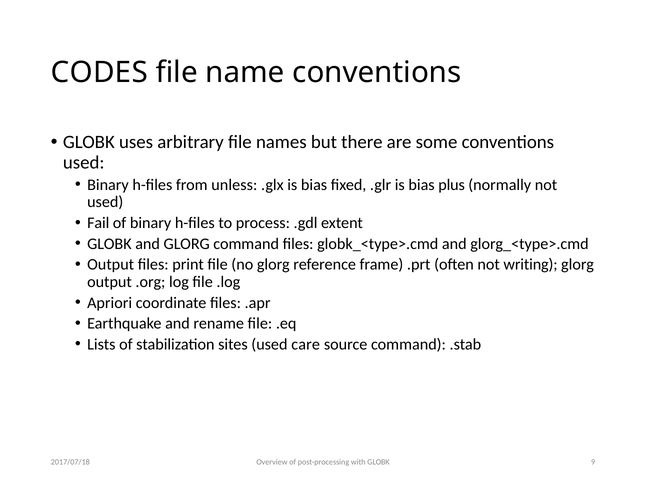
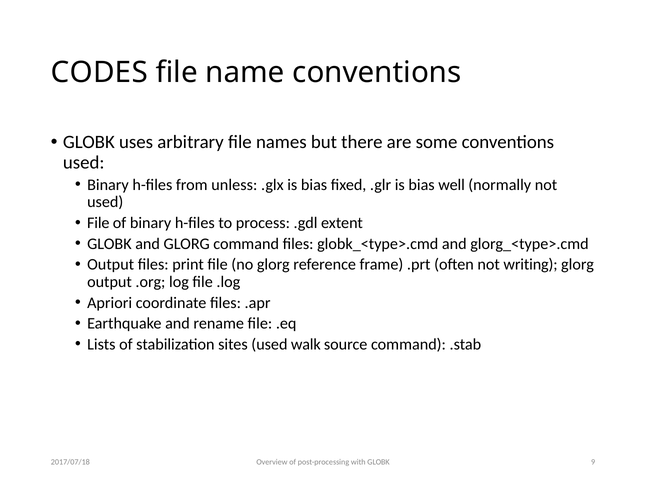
plus: plus -> well
Fail at (98, 223): Fail -> File
care: care -> walk
